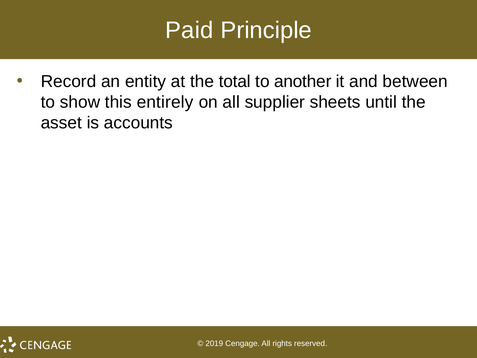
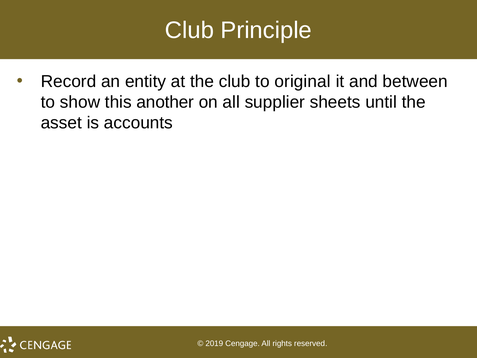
Paid at (189, 30): Paid -> Club
the total: total -> club
another: another -> original
entirely: entirely -> another
